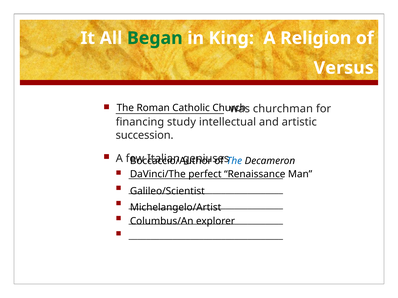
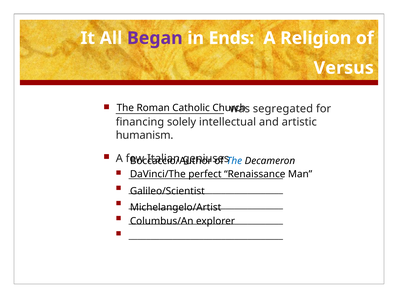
Began colour: green -> purple
King: King -> Ends
churchman: churchman -> segregated
study: study -> solely
succession: succession -> humanism
